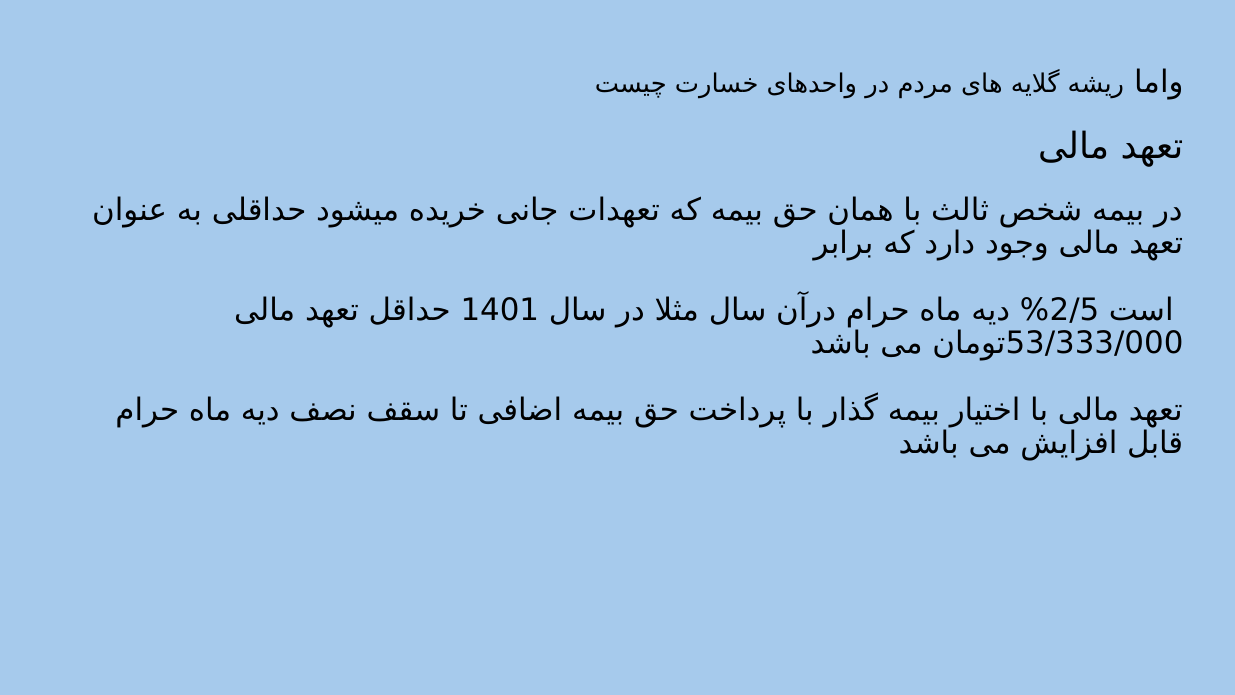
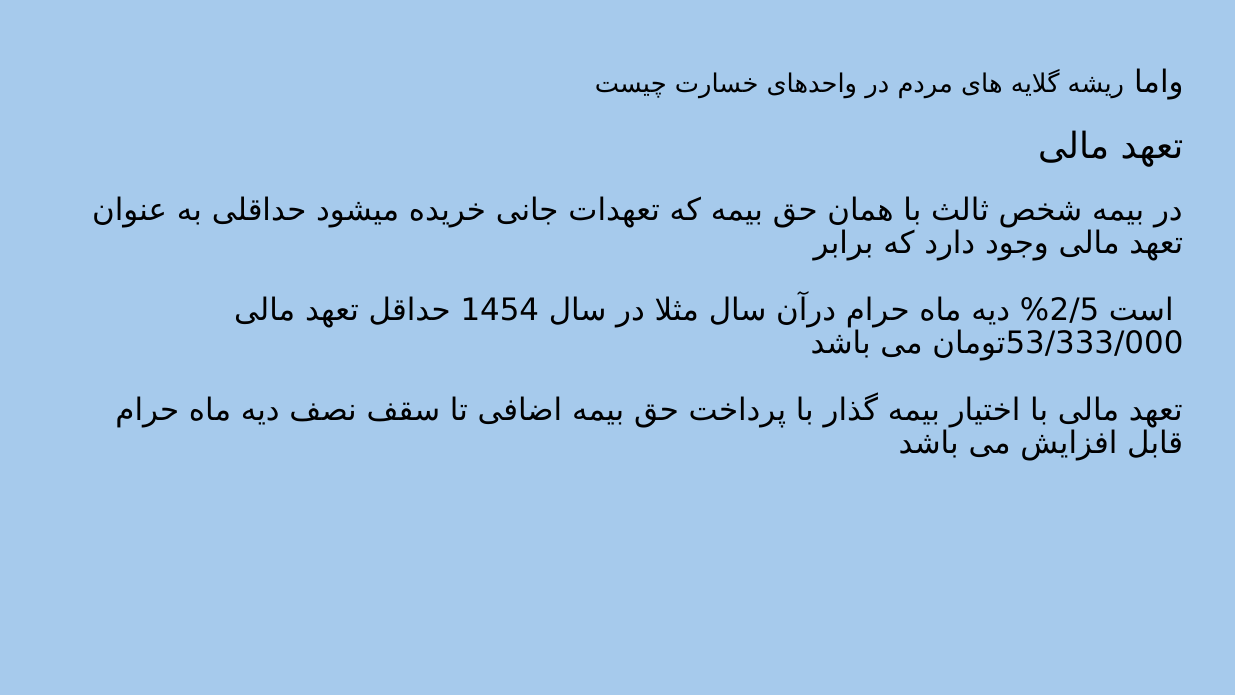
1401: 1401 -> 1454
